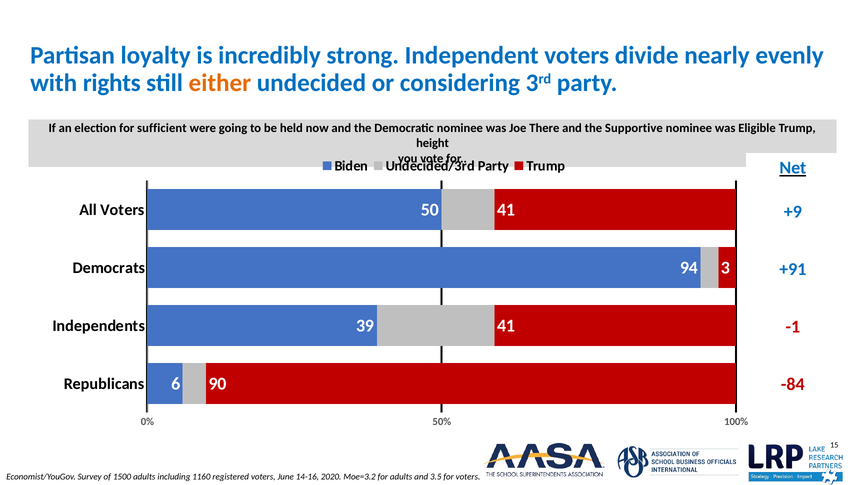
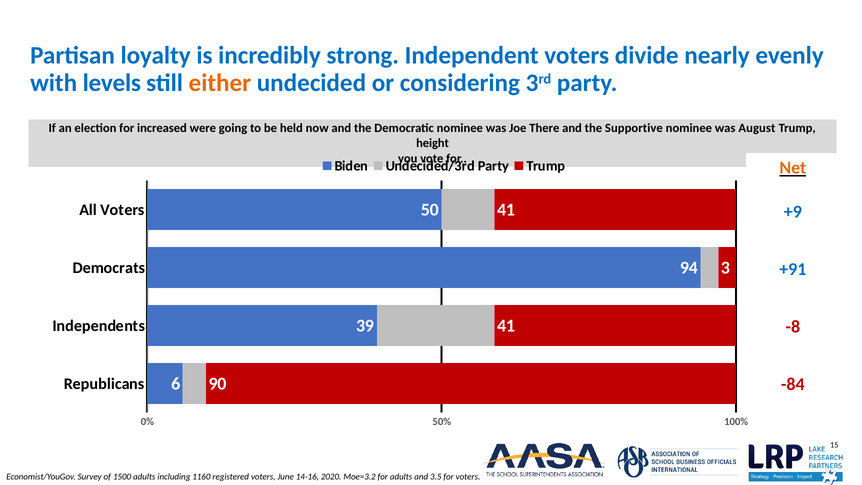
rights: rights -> levels
sufficient: sufficient -> increased
Eligible: Eligible -> August
Net colour: blue -> orange
-1: -1 -> -8
